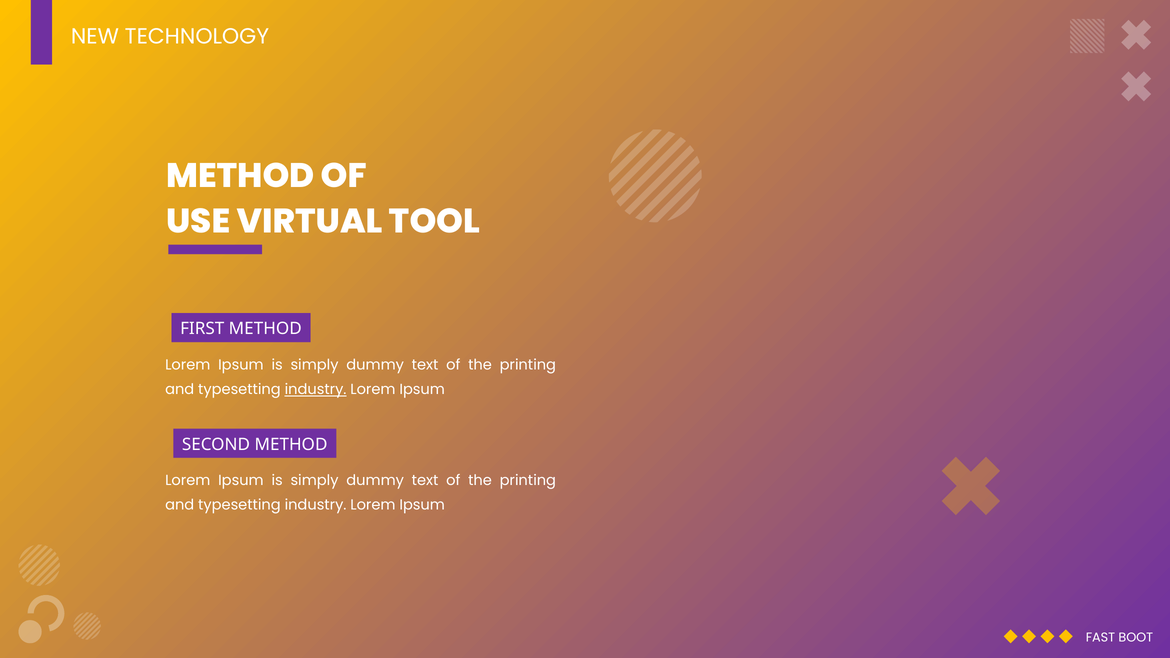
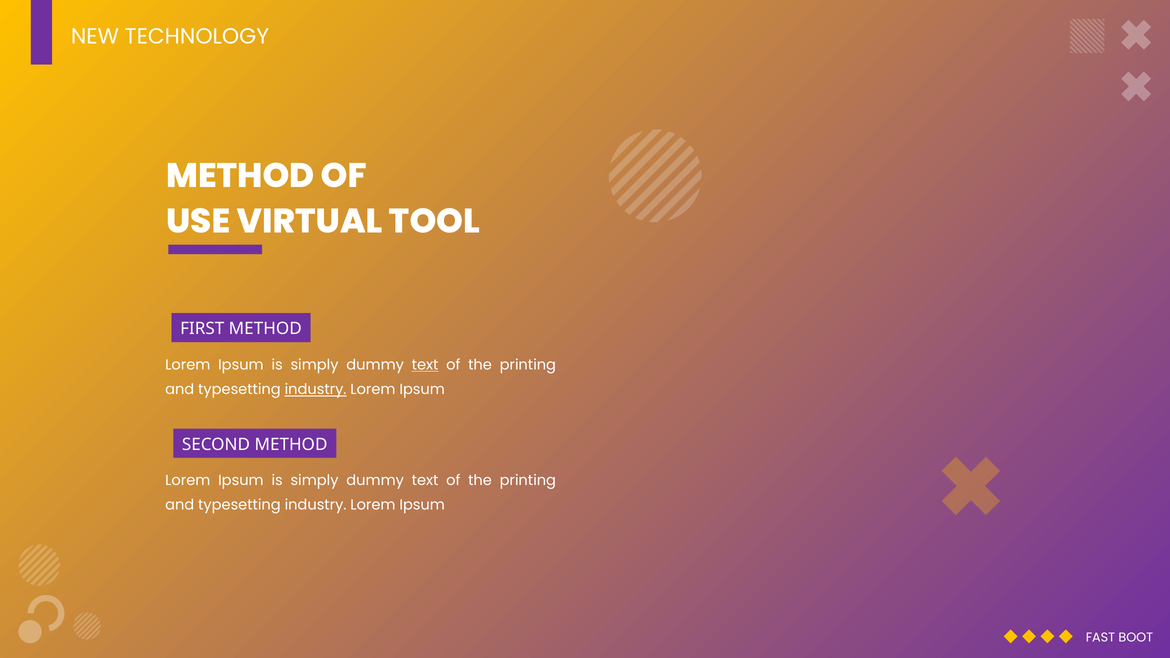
text at (425, 365) underline: none -> present
